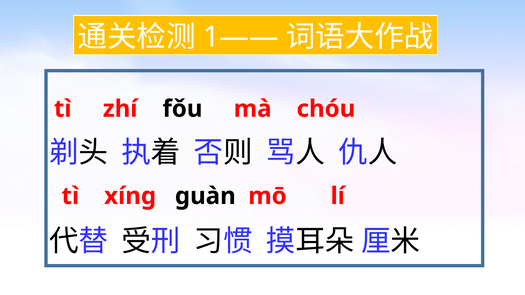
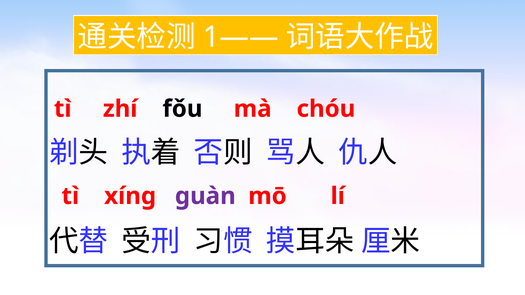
guàn colour: black -> purple
